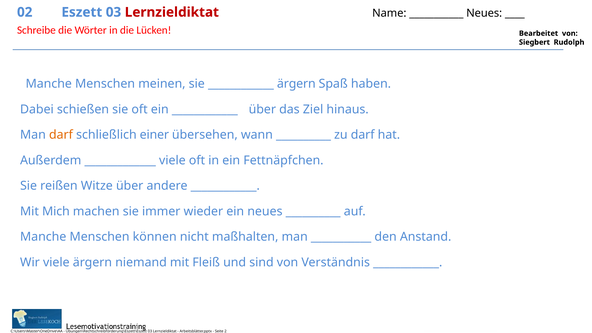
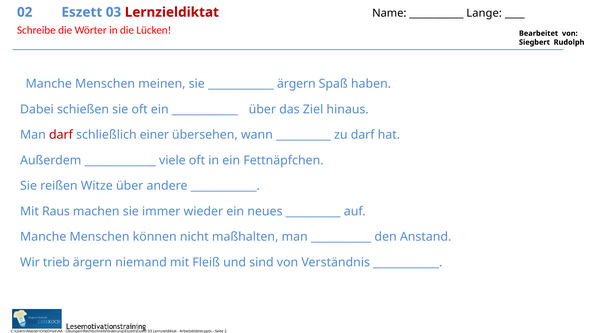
Neues at (484, 13): Neues -> Lange
darf at (61, 135) colour: orange -> red
Mich: Mich -> Raus
Wir viele: viele -> trieb
